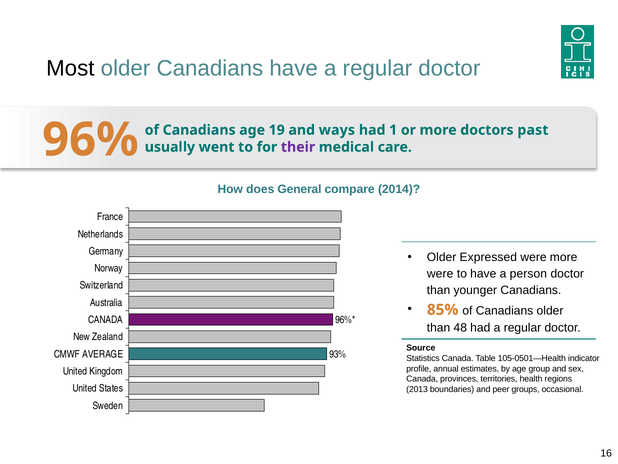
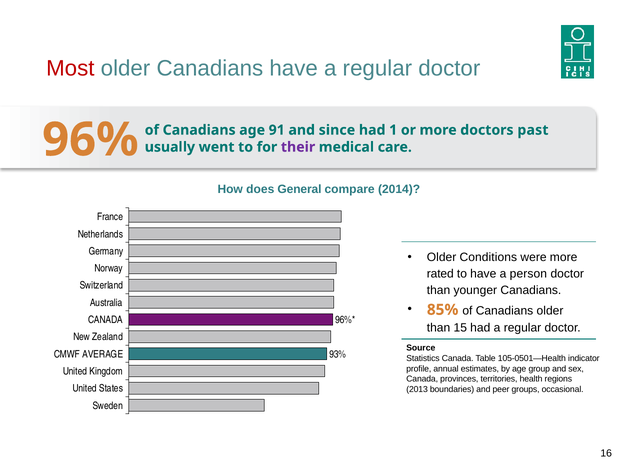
Most colour: black -> red
19: 19 -> 91
ways: ways -> since
Expressed: Expressed -> Conditions
were at (440, 273): were -> rated
48: 48 -> 15
